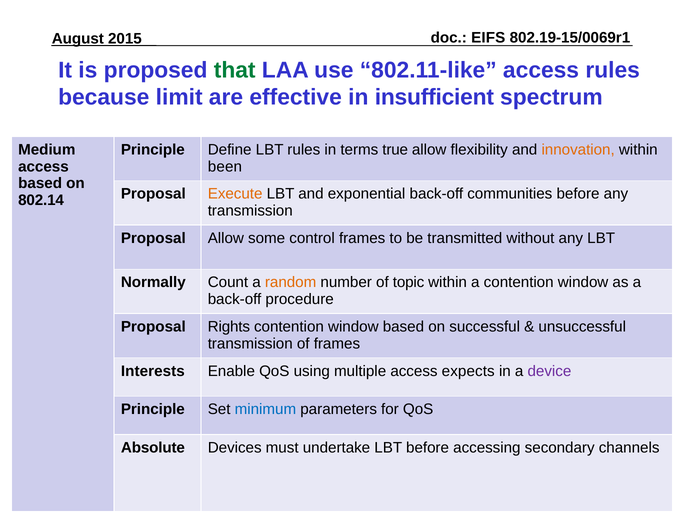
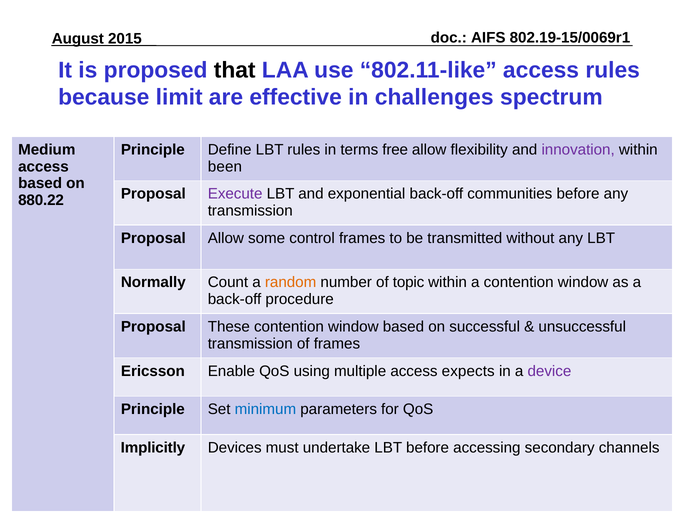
EIFS: EIFS -> AIFS
that colour: green -> black
insufficient: insufficient -> challenges
true: true -> free
innovation colour: orange -> purple
Execute colour: orange -> purple
802.14: 802.14 -> 880.22
Rights: Rights -> These
Interests: Interests -> Ericsson
Absolute: Absolute -> Implicitly
